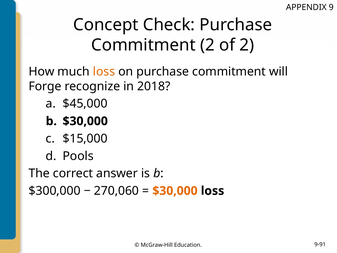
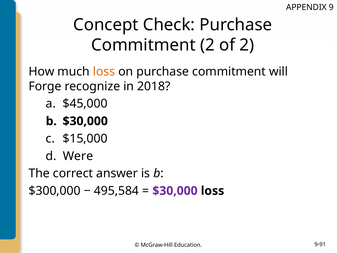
Pools: Pools -> Were
270,060: 270,060 -> 495,584
$30,000 at (175, 191) colour: orange -> purple
